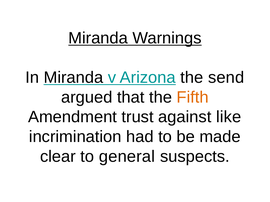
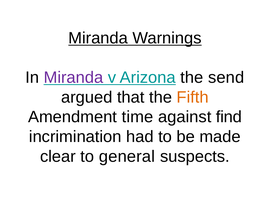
Miranda at (73, 78) colour: black -> purple
trust: trust -> time
like: like -> find
